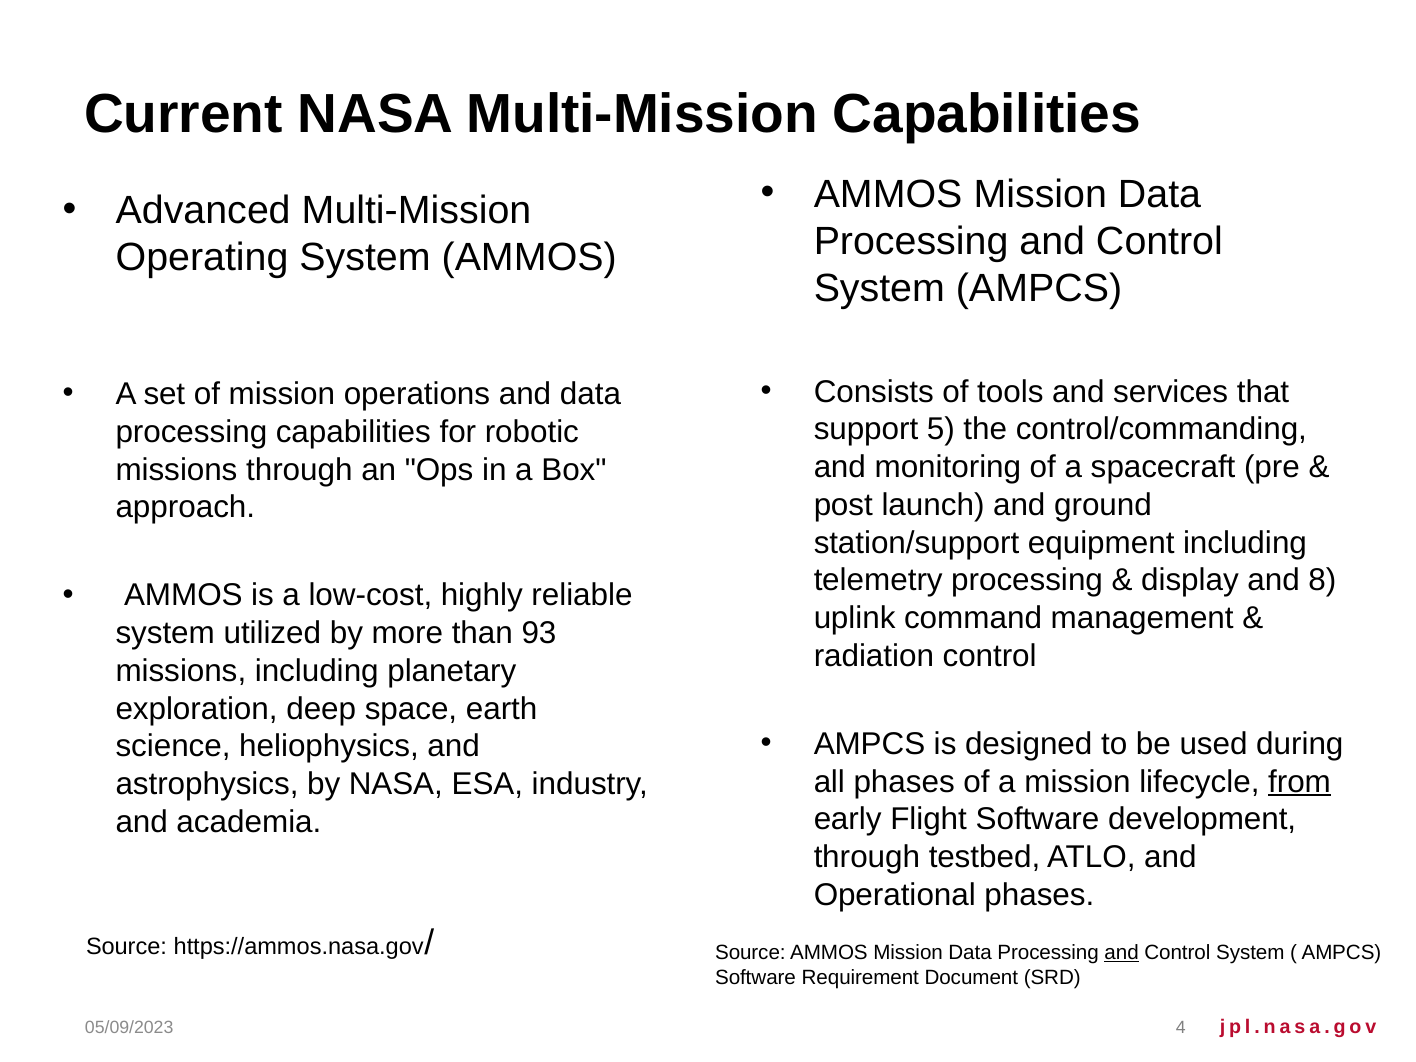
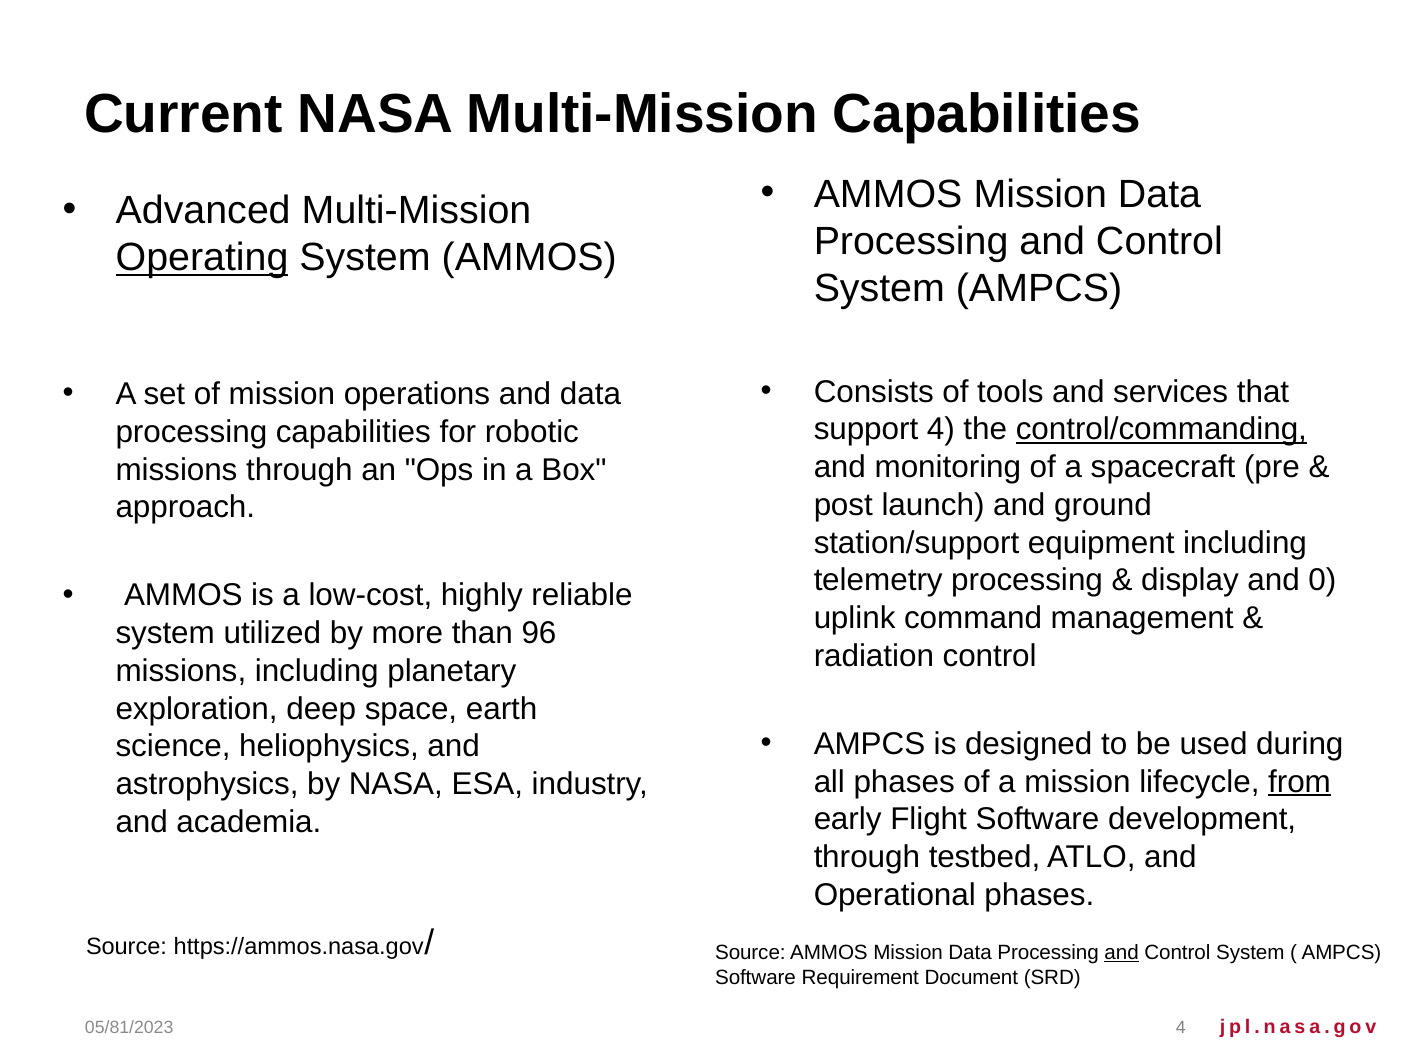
Operating underline: none -> present
support 5: 5 -> 4
control/commanding underline: none -> present
8: 8 -> 0
93: 93 -> 96
05/09/2023: 05/09/2023 -> 05/81/2023
